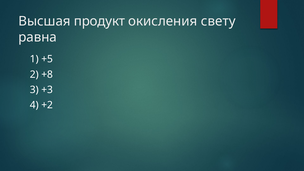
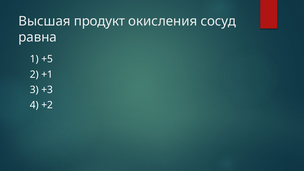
свету: свету -> сосуд
+8: +8 -> +1
